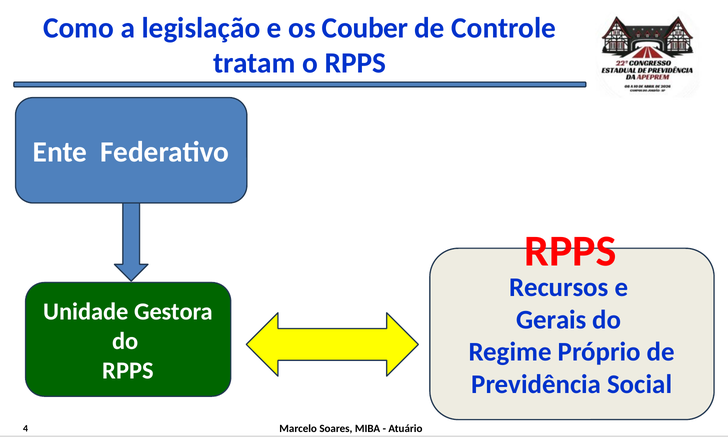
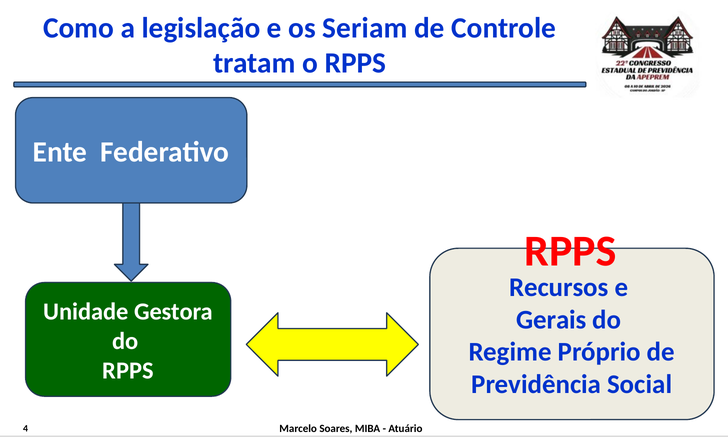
Couber: Couber -> Seriam
